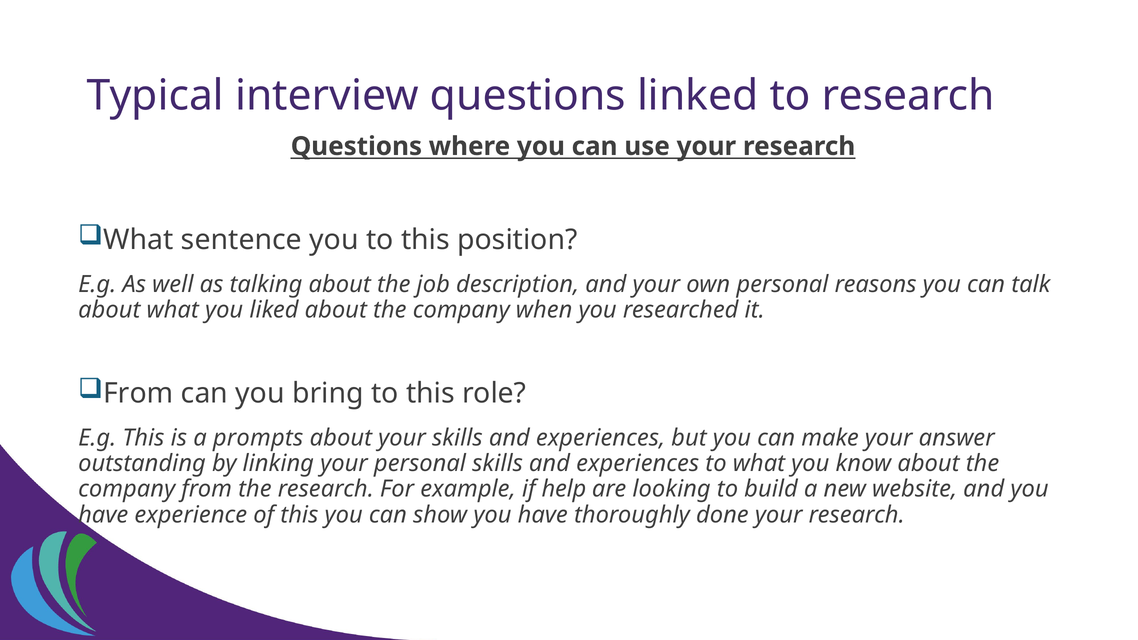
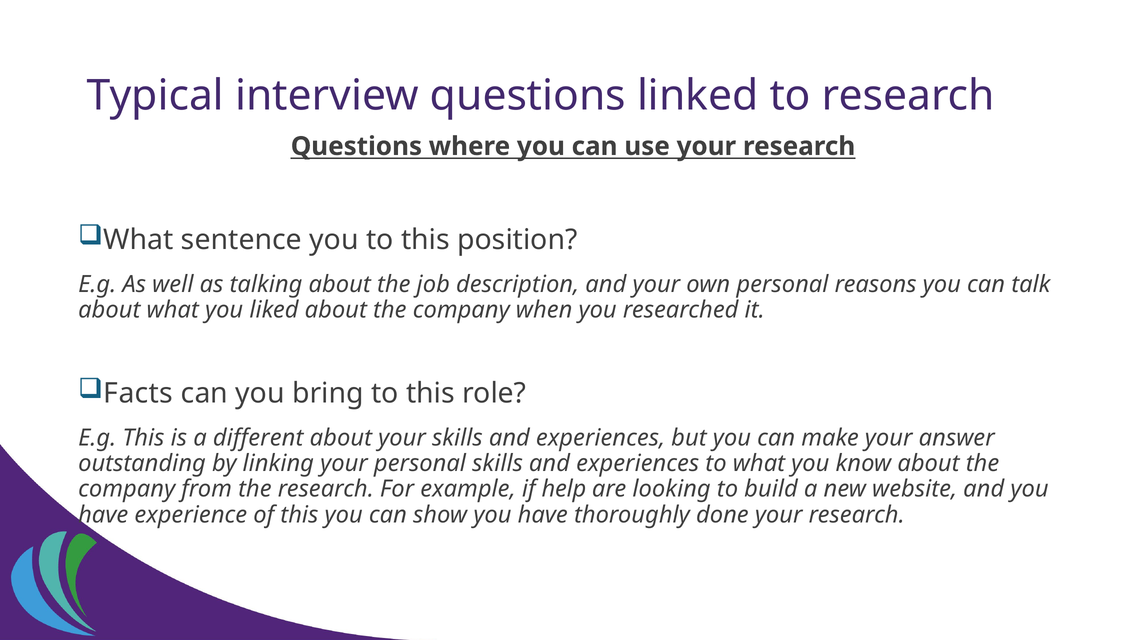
From at (138, 393): From -> Facts
prompts: prompts -> different
